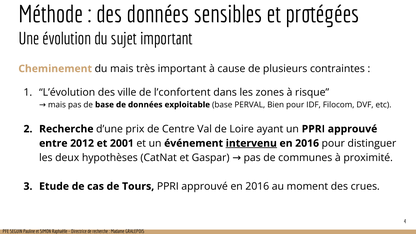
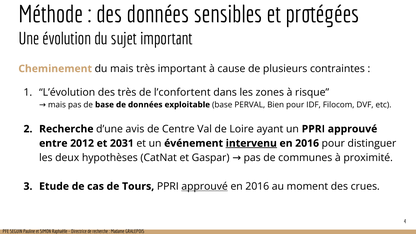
des ville: ville -> très
prix: prix -> avis
2001: 2001 -> 2031
approuvé at (205, 186) underline: none -> present
